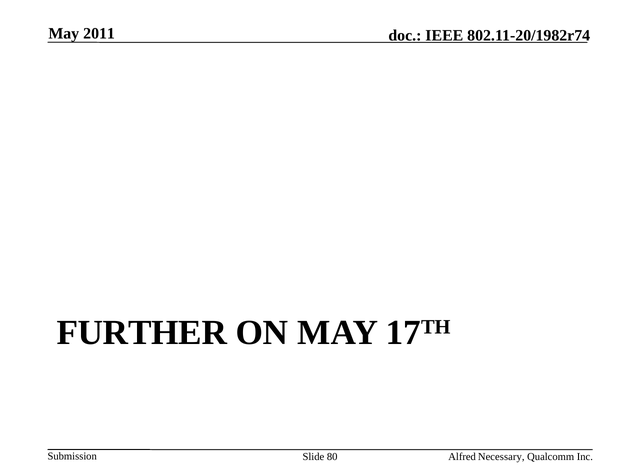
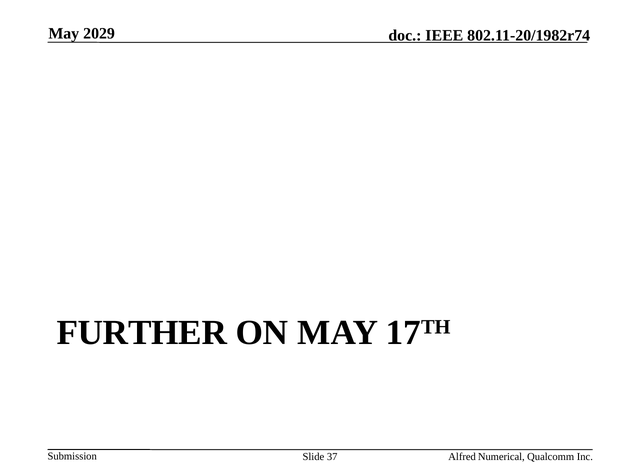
2011: 2011 -> 2029
80: 80 -> 37
Necessary: Necessary -> Numerical
